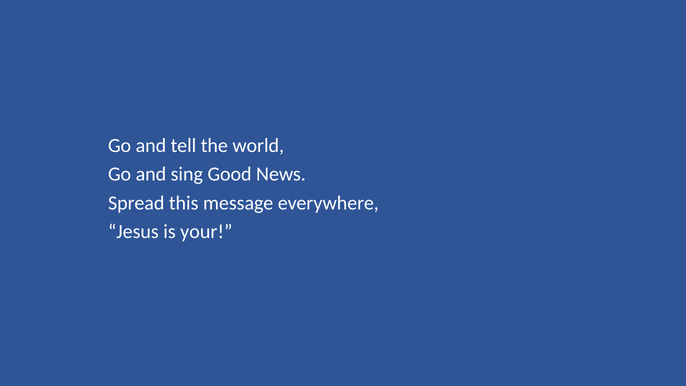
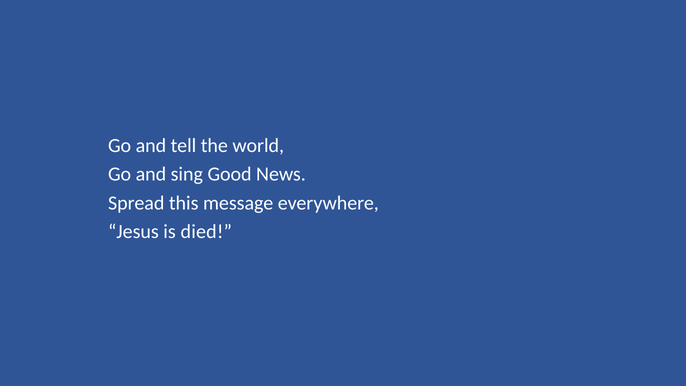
your: your -> died
